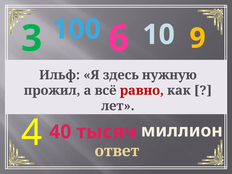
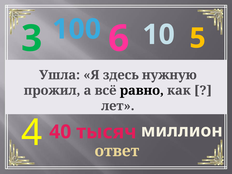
9: 9 -> 5
Ильф: Ильф -> Ушла
равно colour: red -> black
